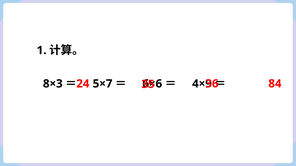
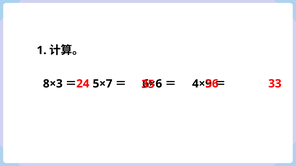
84: 84 -> 33
